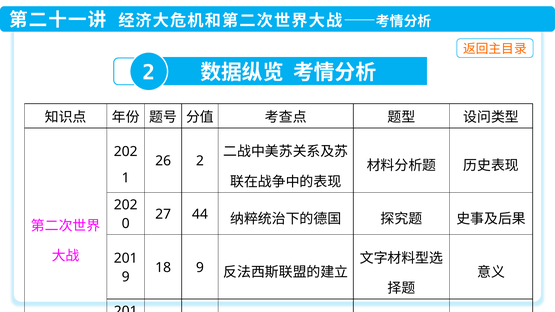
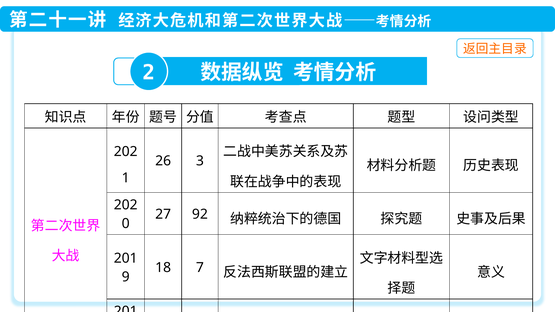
26 2: 2 -> 3
44: 44 -> 92
18 9: 9 -> 7
